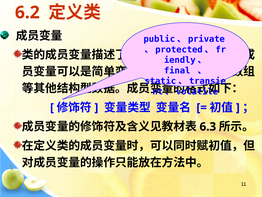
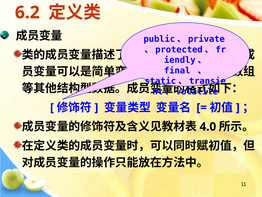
6.3: 6.3 -> 4.0
